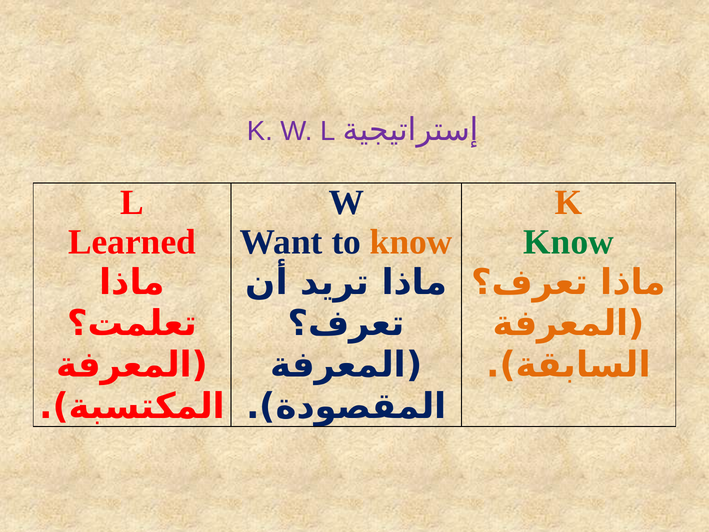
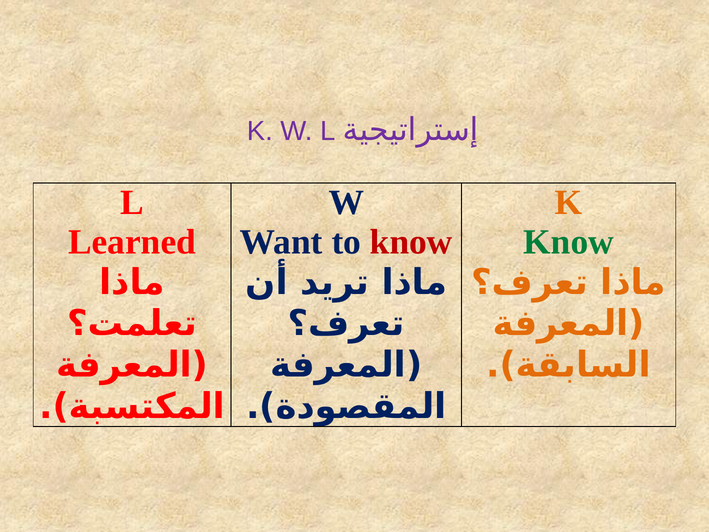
know at (411, 242) colour: orange -> red
